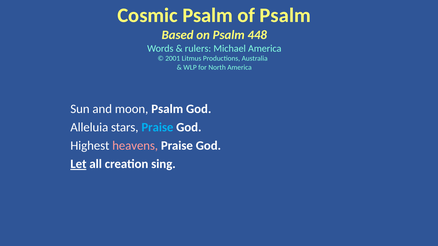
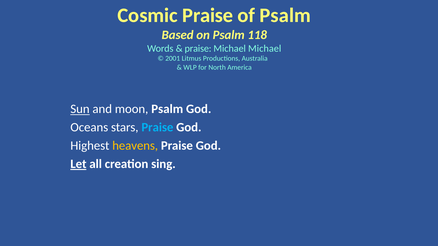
Cosmic Psalm: Psalm -> Praise
448: 448 -> 118
rulers at (198, 48): rulers -> praise
Michael America: America -> Michael
Sun underline: none -> present
Alleluia: Alleluia -> Oceans
heavens colour: pink -> yellow
